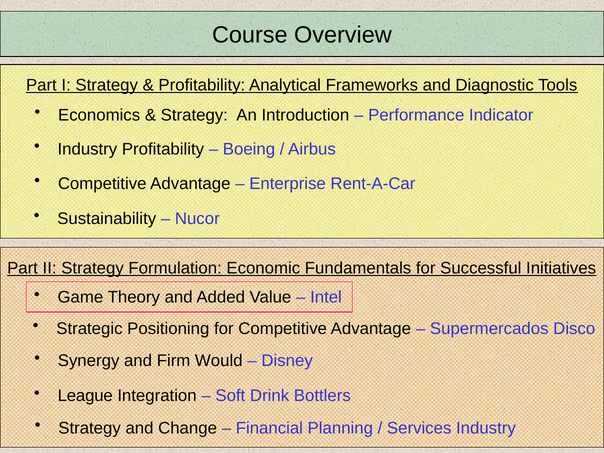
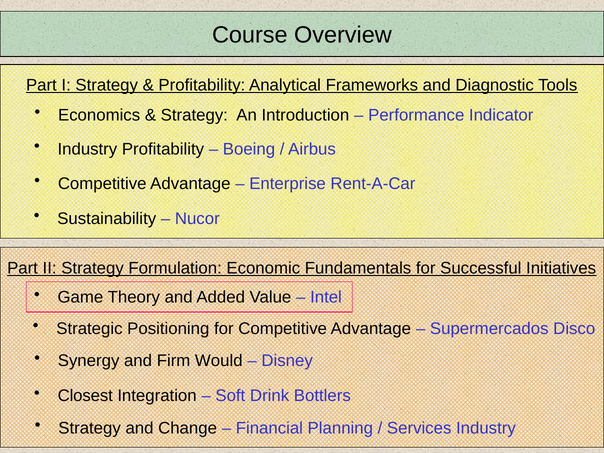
League: League -> Closest
